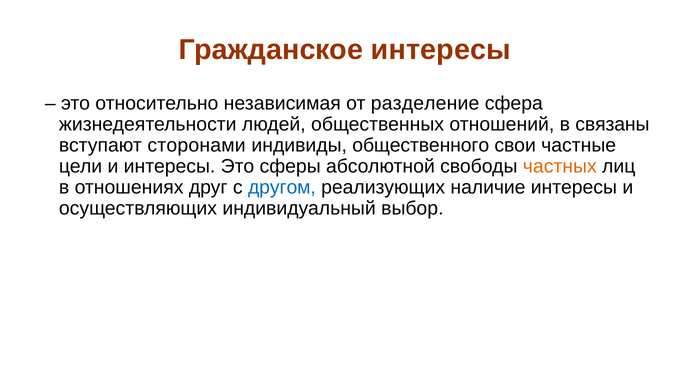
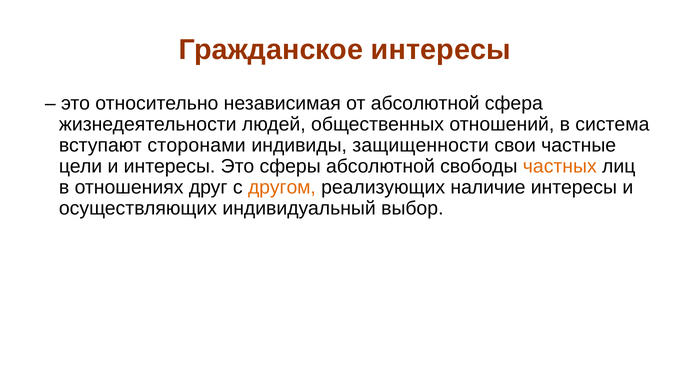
от разделение: разделение -> абсолютной
связаны: связаны -> система
общественного: общественного -> защищенности
другом colour: blue -> orange
